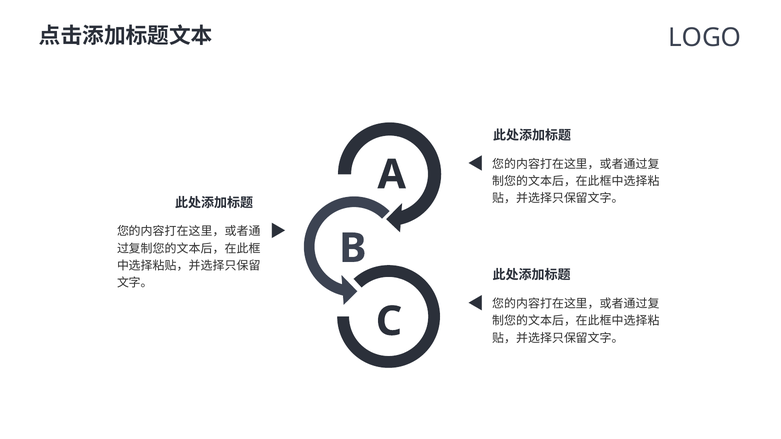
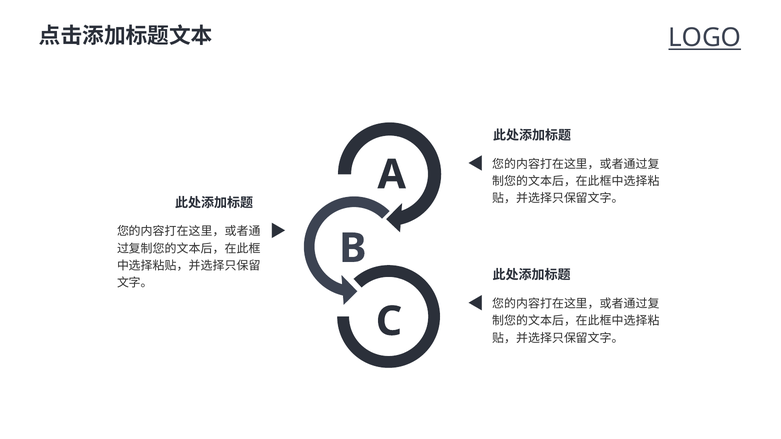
LOGO underline: none -> present
